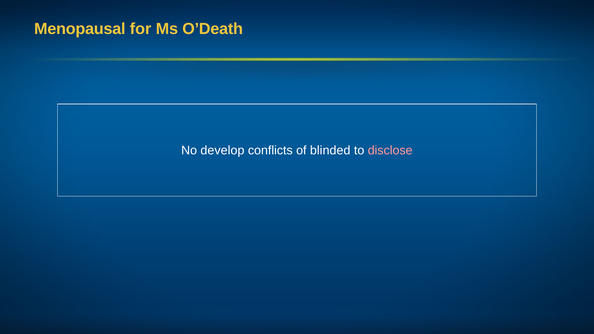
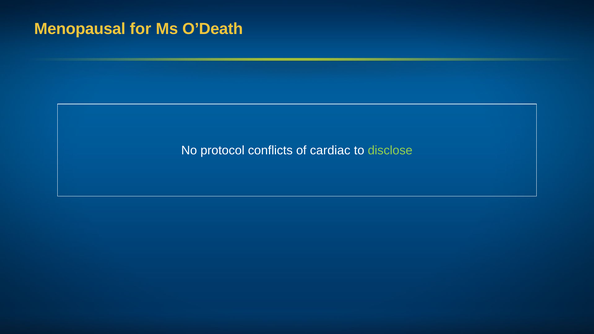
develop: develop -> protocol
blinded: blinded -> cardiac
disclose colour: pink -> light green
